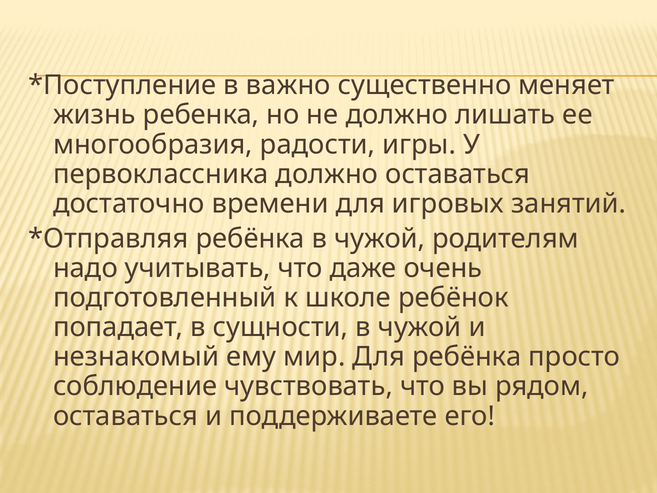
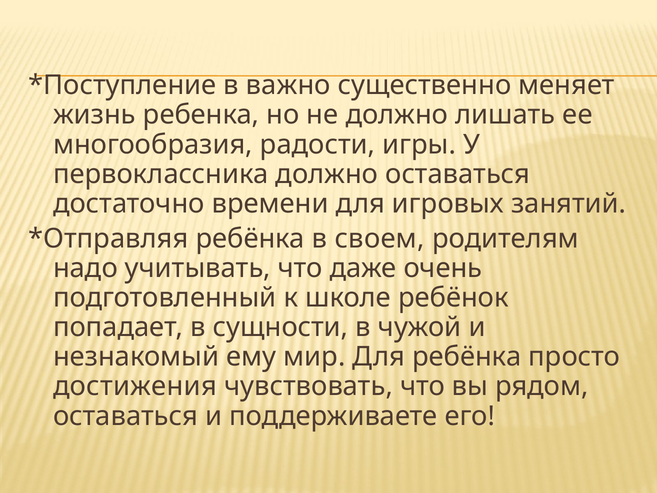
ребёнка в чужой: чужой -> своем
соблюдение: соблюдение -> достижения
